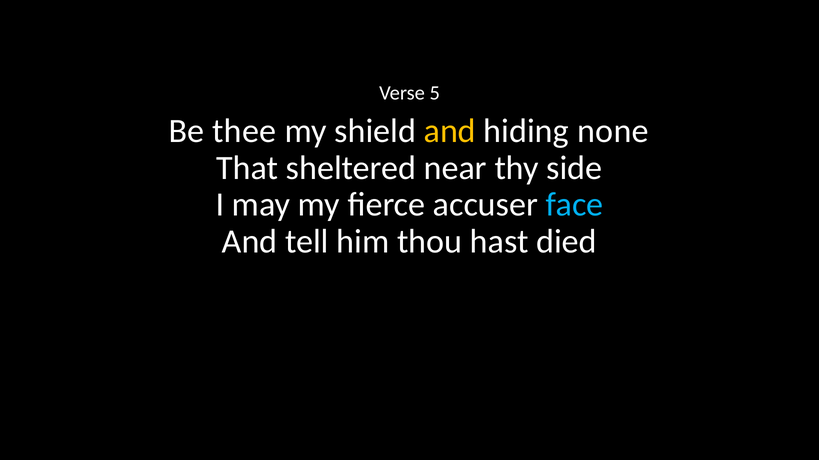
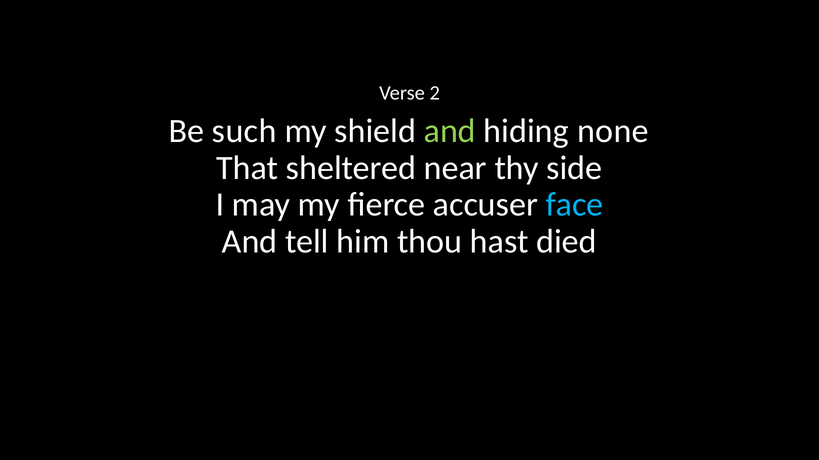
5: 5 -> 2
thee: thee -> such
and at (450, 131) colour: yellow -> light green
